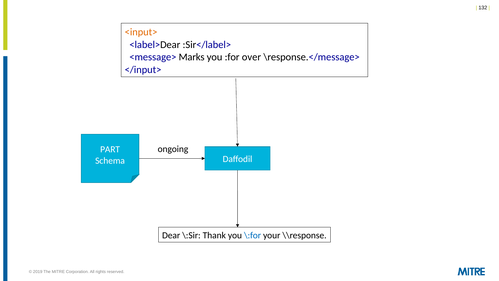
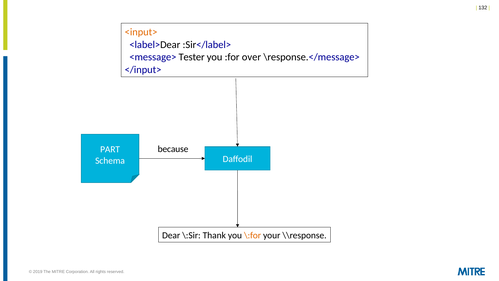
Marks: Marks -> Tester
ongoing: ongoing -> because
\:for colour: blue -> orange
